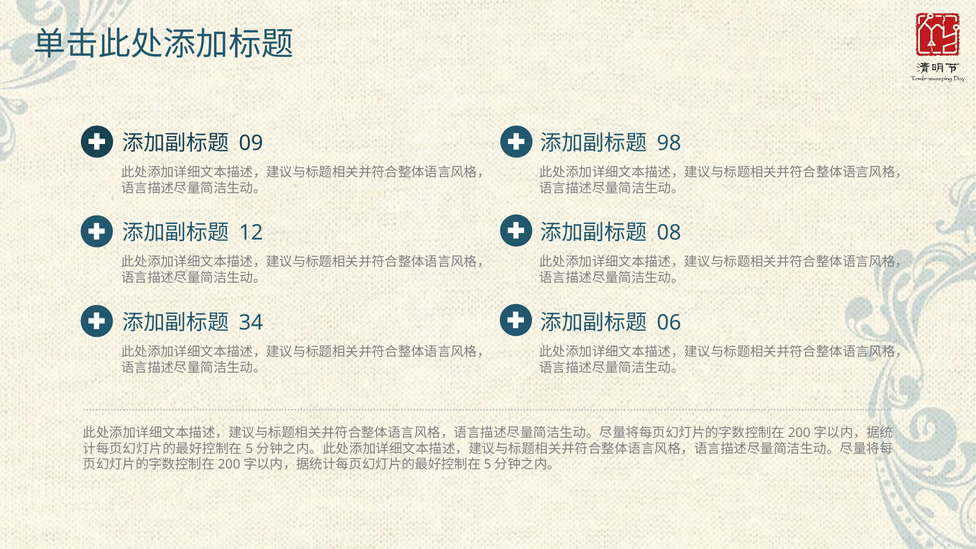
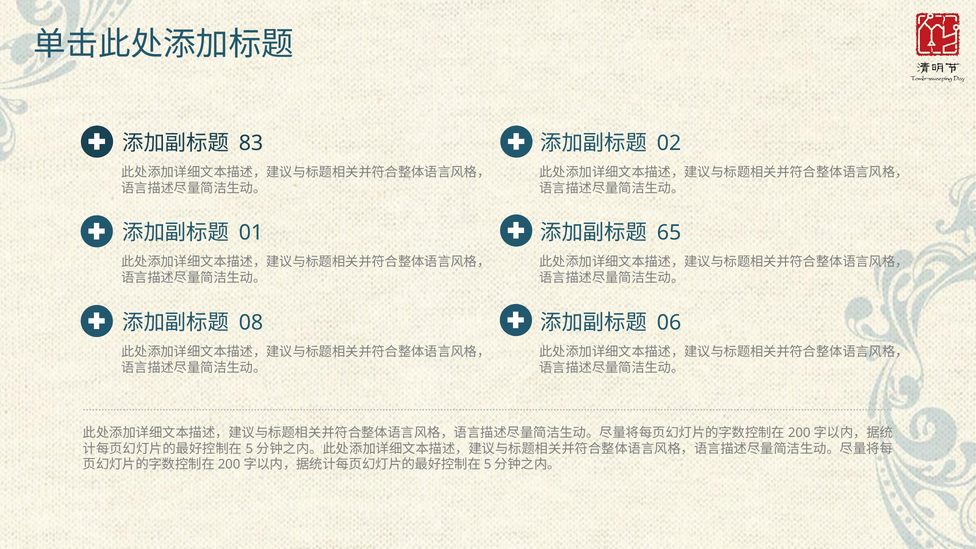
09: 09 -> 83
98: 98 -> 02
12: 12 -> 01
08: 08 -> 65
34: 34 -> 08
